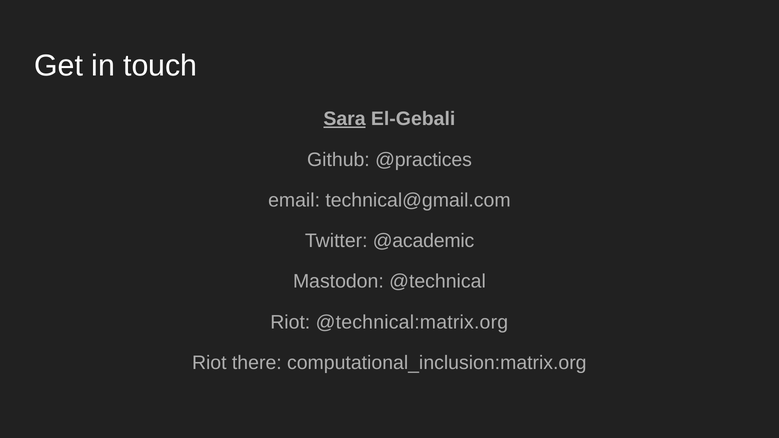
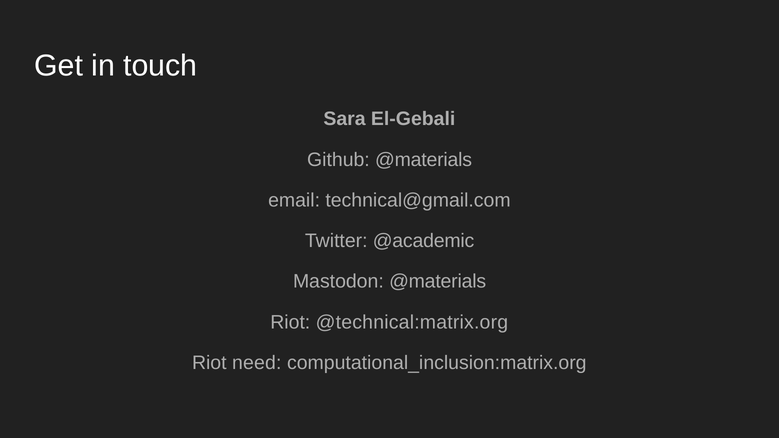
Sara underline: present -> none
Github @practices: @practices -> @materials
Mastodon @technical: @technical -> @materials
there: there -> need
